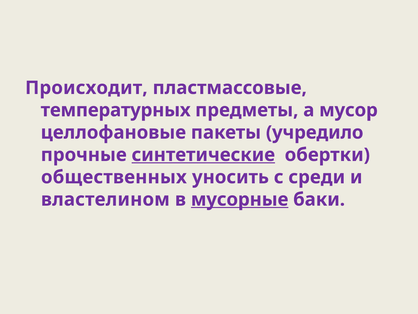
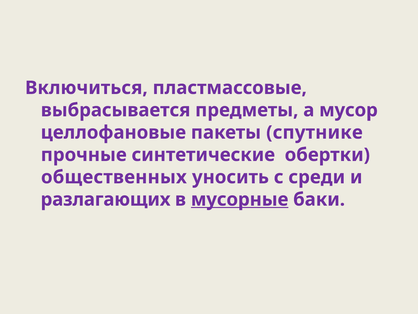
Происходит: Происходит -> Включиться
температурных: температурных -> выбрасывается
учредило: учредило -> спутнике
синтетические underline: present -> none
властелином: властелином -> разлагающих
